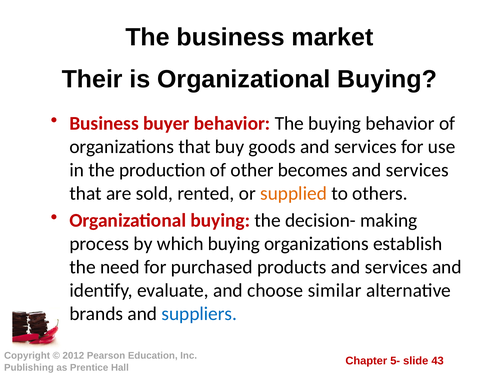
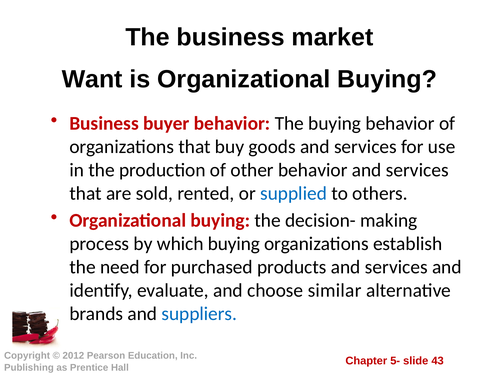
Their: Their -> Want
other becomes: becomes -> behavior
supplied colour: orange -> blue
